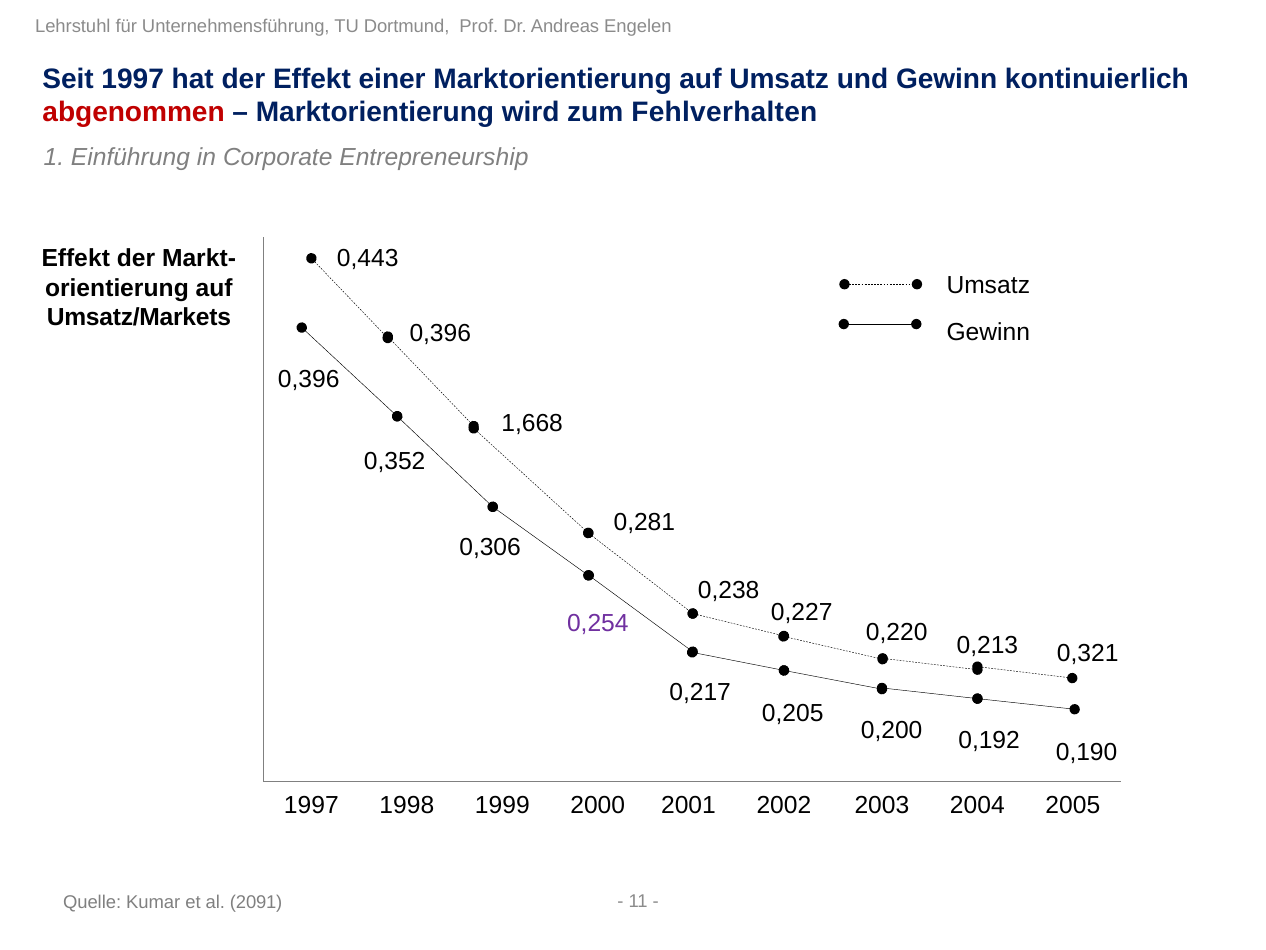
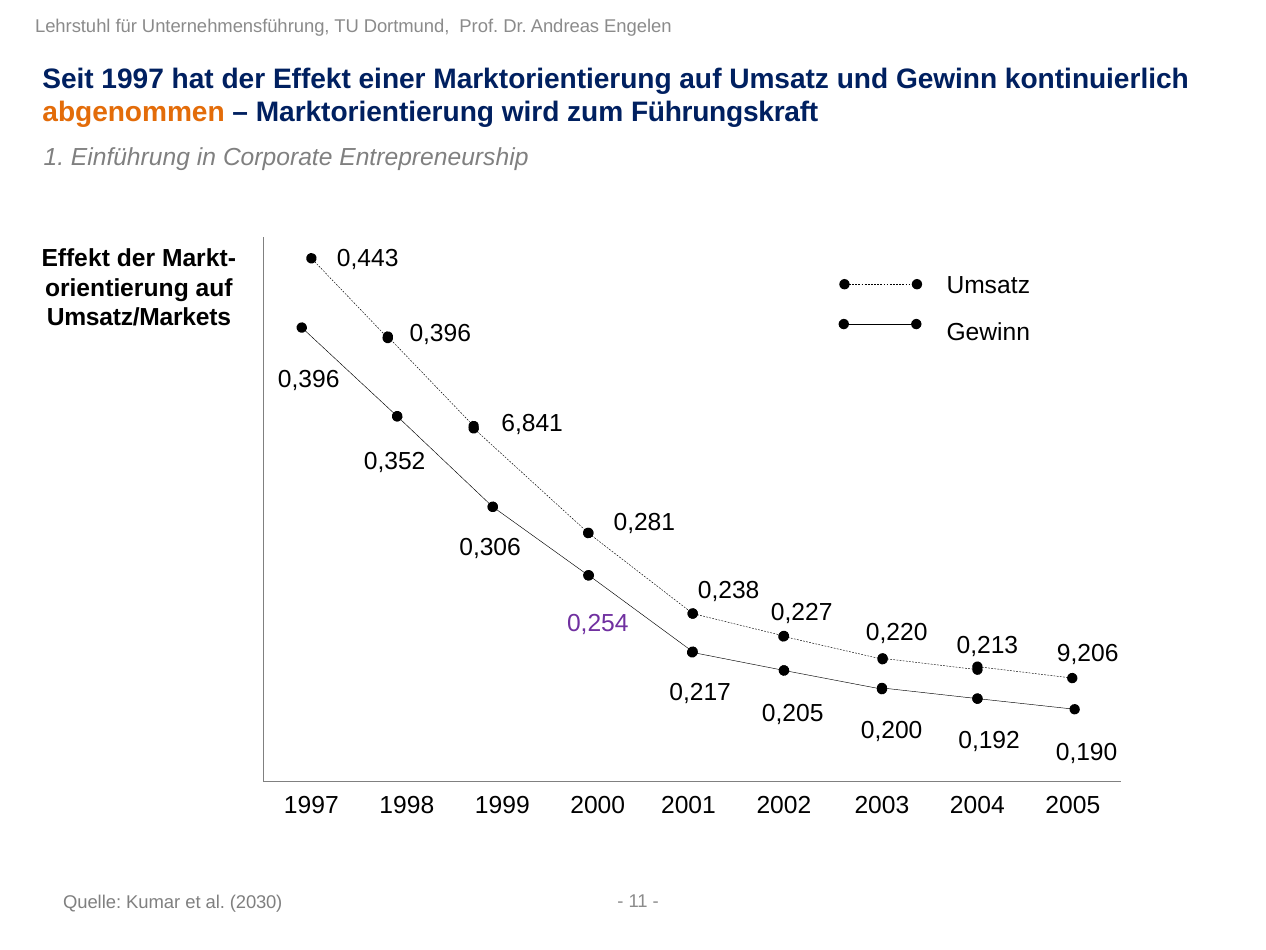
abgenommen colour: red -> orange
Fehlverhalten: Fehlverhalten -> Führungskraft
1,668: 1,668 -> 6,841
0,321: 0,321 -> 9,206
2091: 2091 -> 2030
